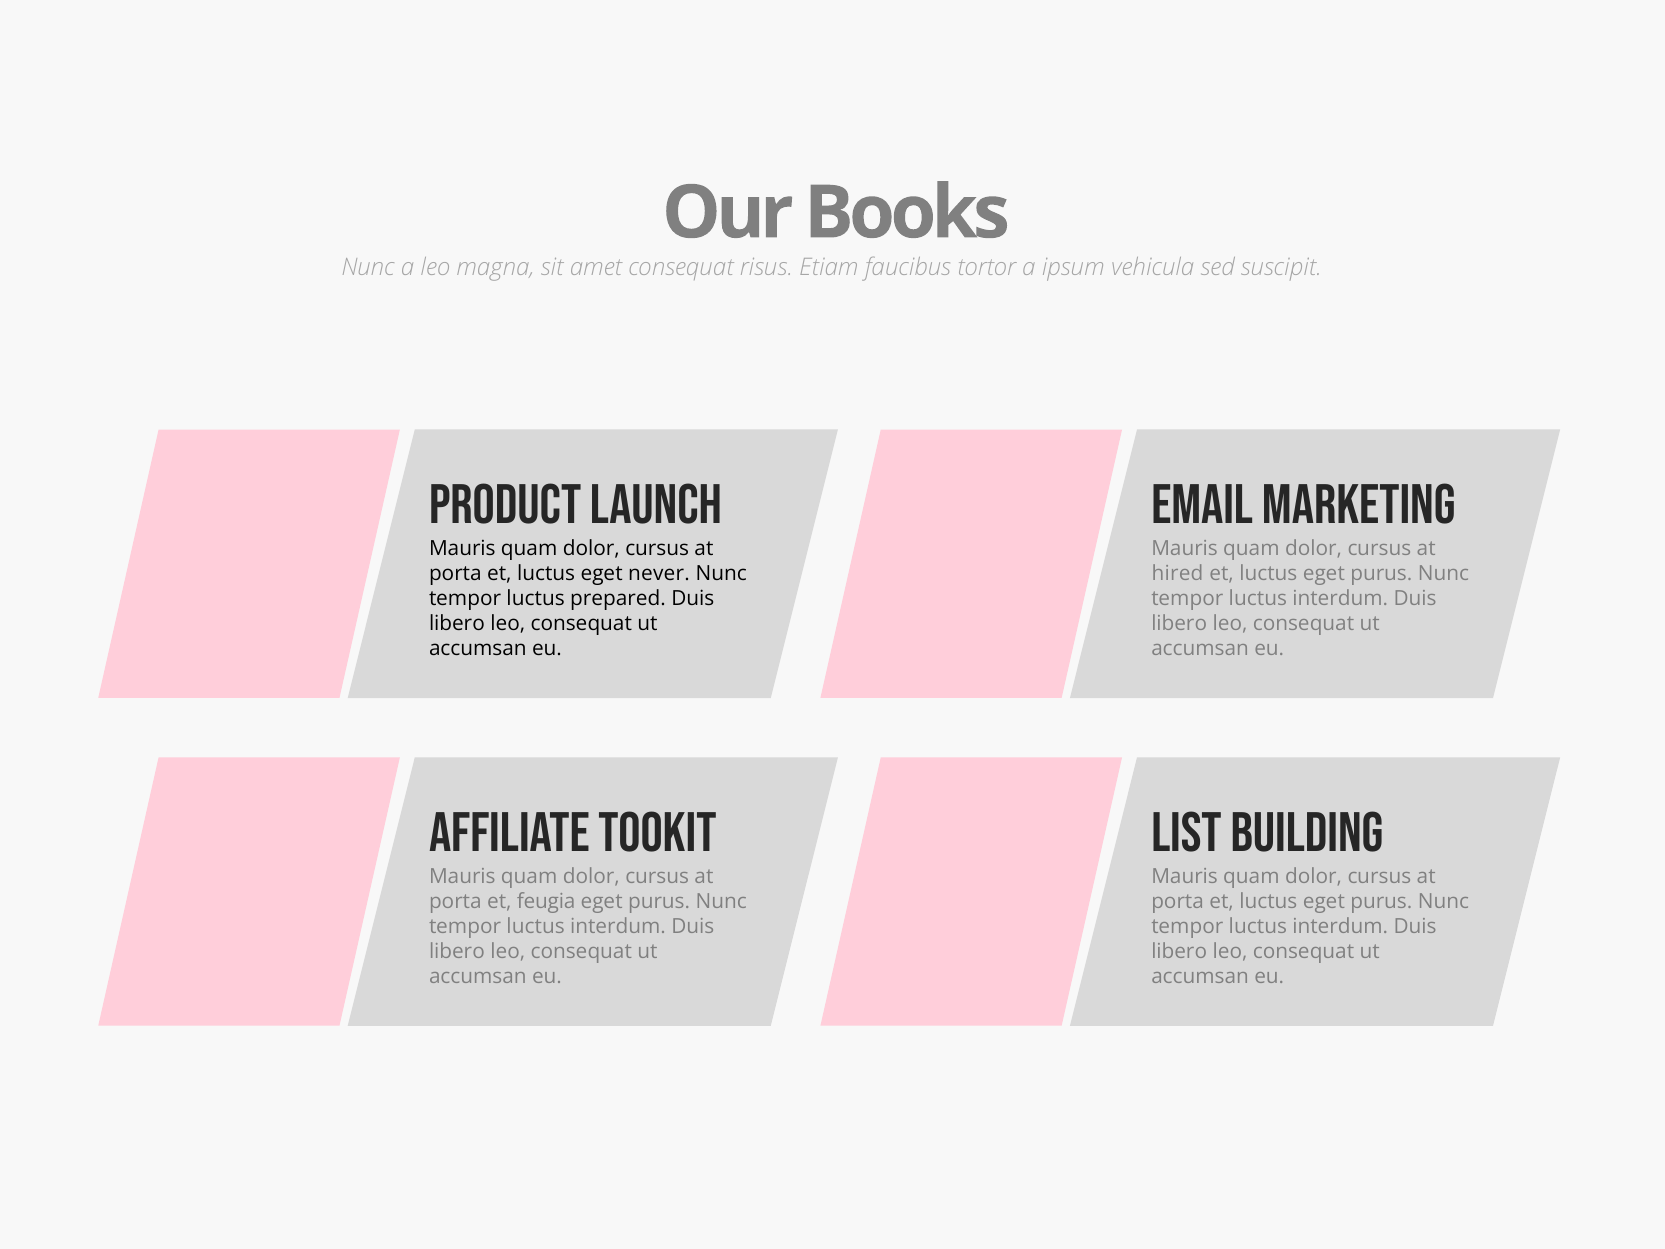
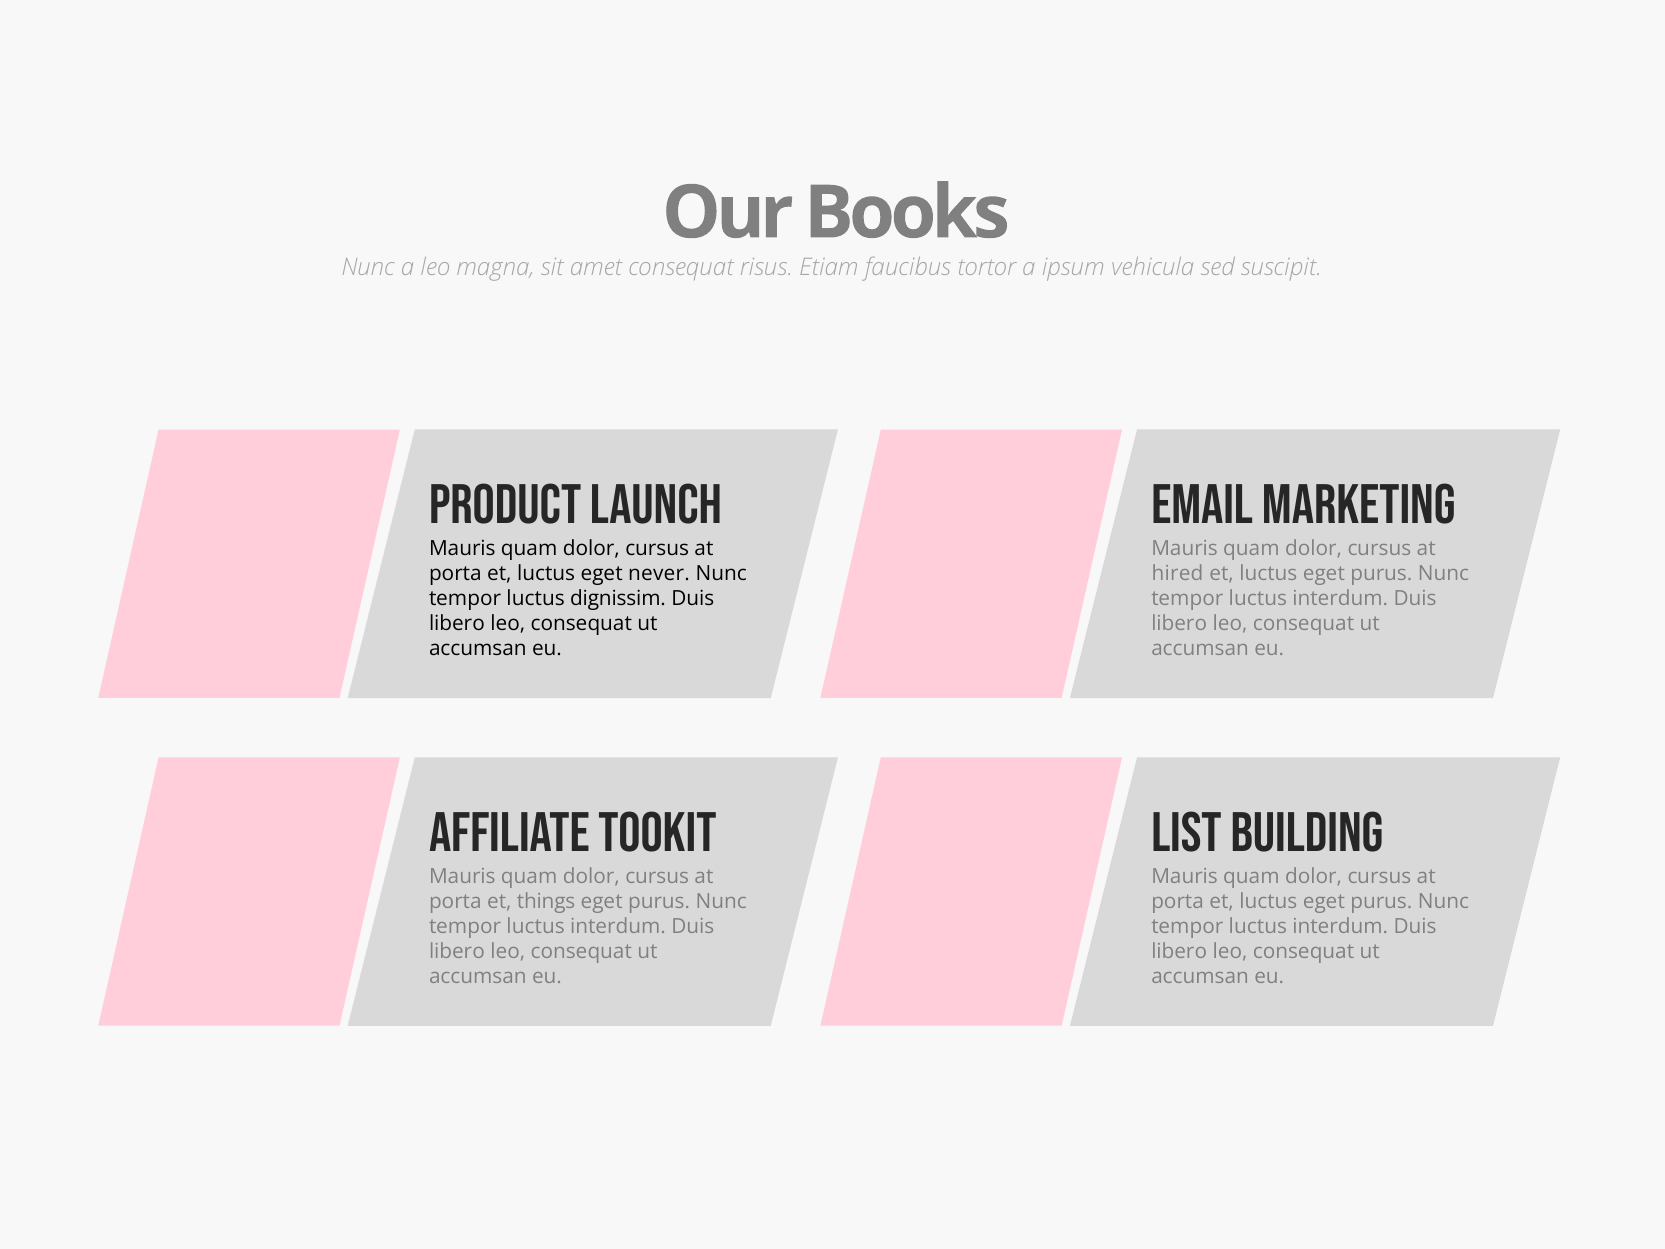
prepared: prepared -> dignissim
feugia: feugia -> things
